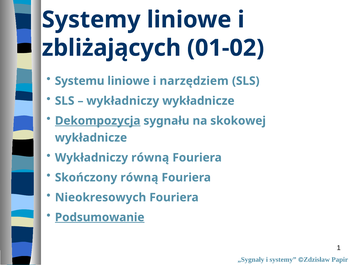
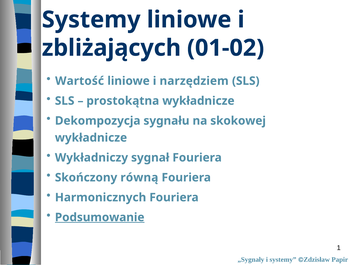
Systemu: Systemu -> Wartość
wykładniczy at (123, 101): wykładniczy -> prostokątna
Dekompozycja underline: present -> none
Wykładniczy równą: równą -> sygnał
Nieokresowych: Nieokresowych -> Harmonicznych
